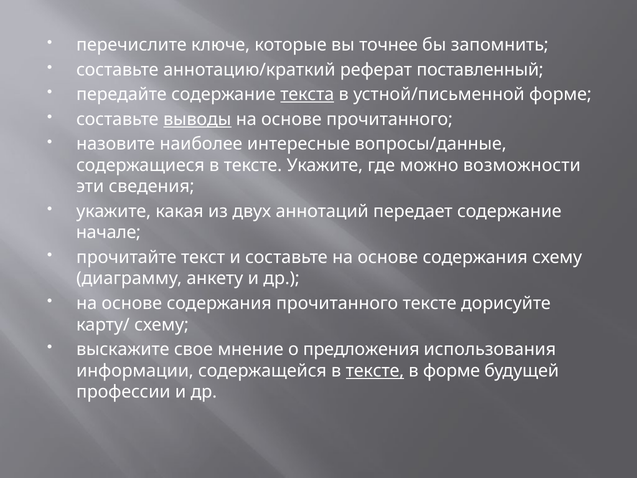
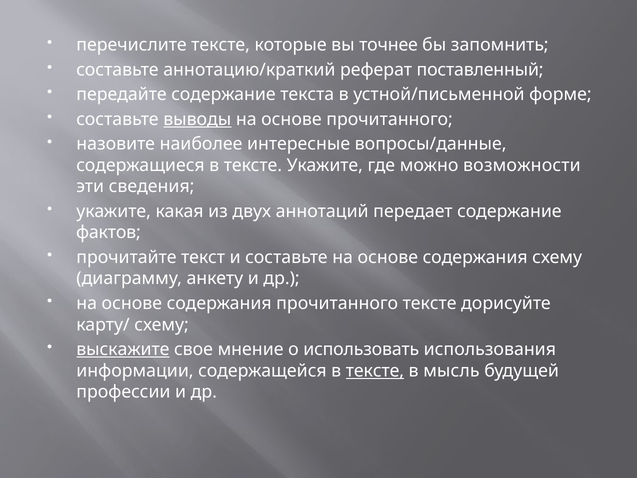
перечислите ключе: ключе -> тексте
текста underline: present -> none
начале: начале -> фактов
выскажите underline: none -> present
предложения: предложения -> использовать
в форме: форме -> мысль
